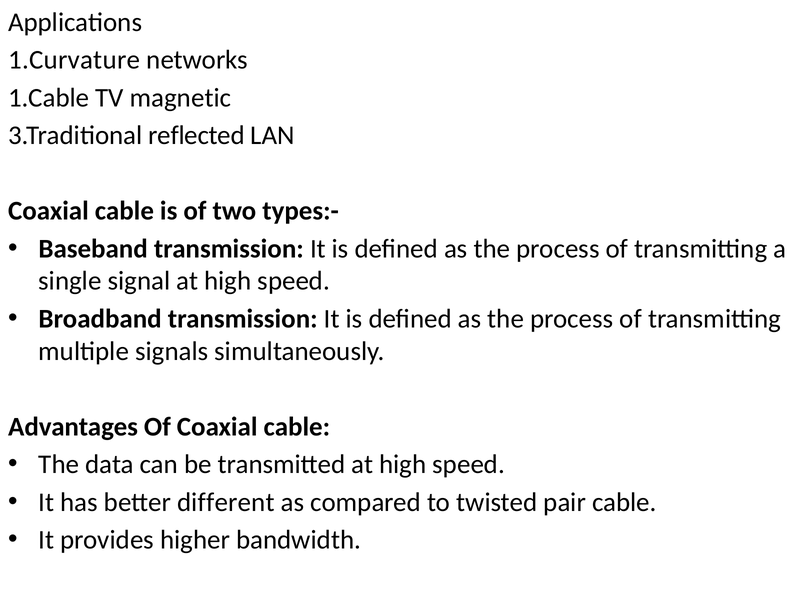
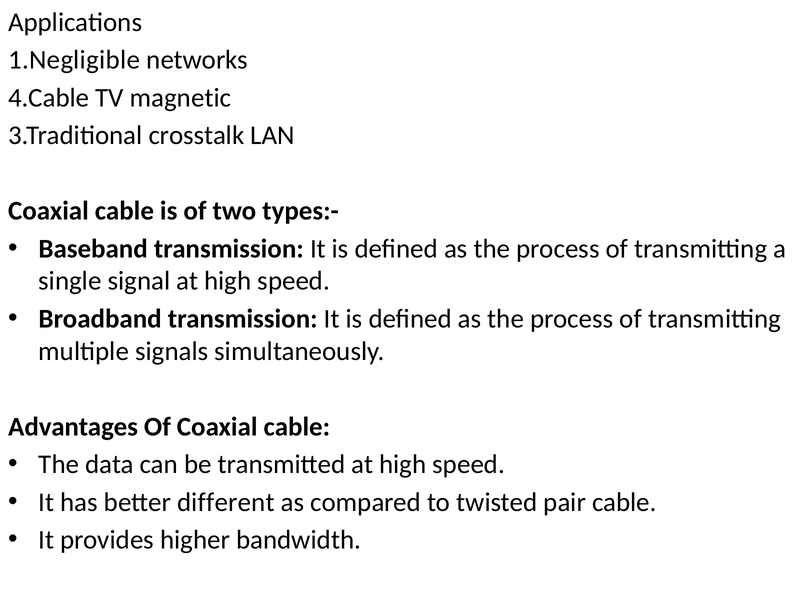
1.Curvature: 1.Curvature -> 1.Negligible
1.Cable: 1.Cable -> 4.Cable
reflected: reflected -> crosstalk
